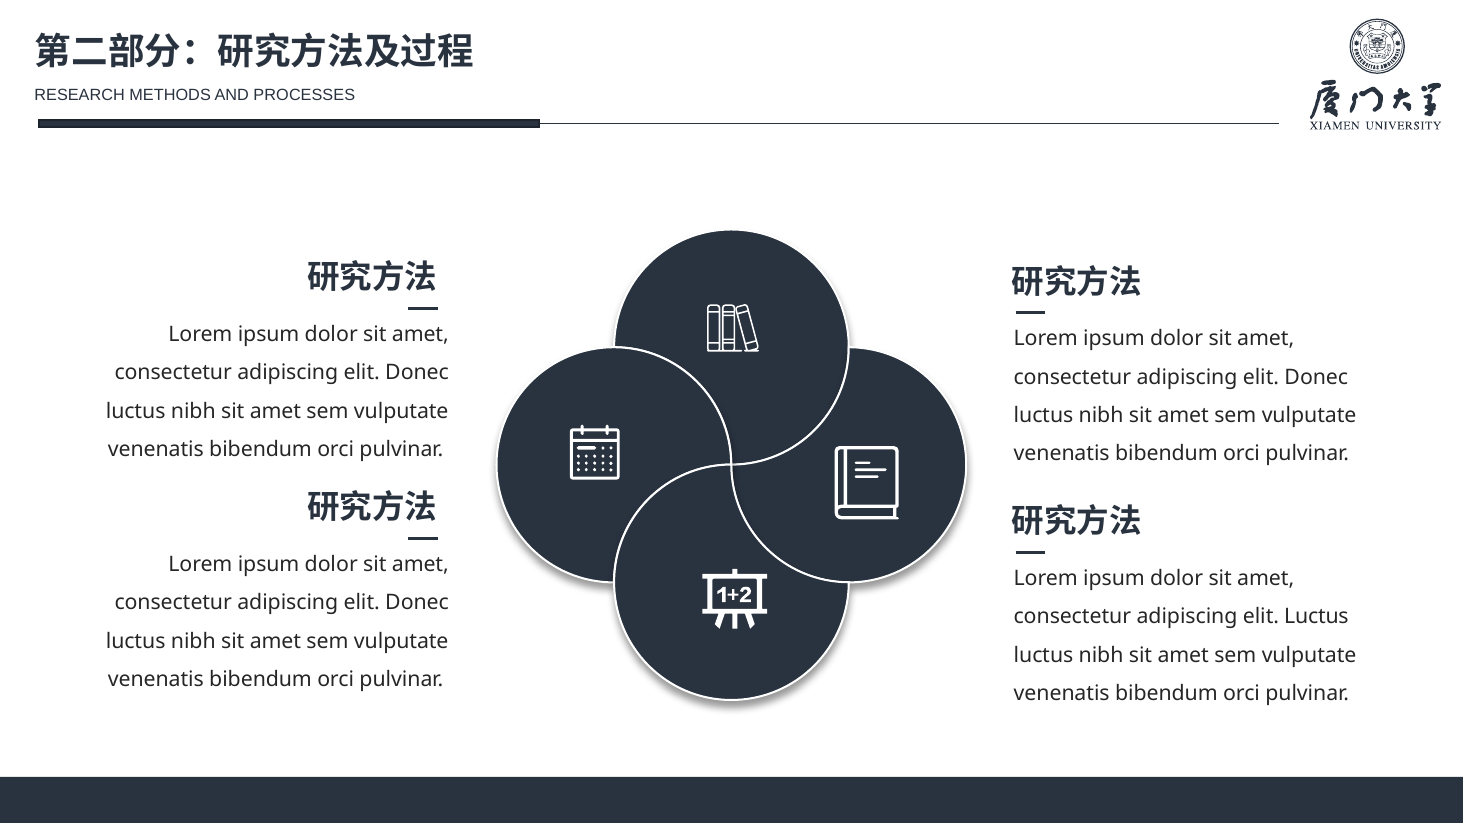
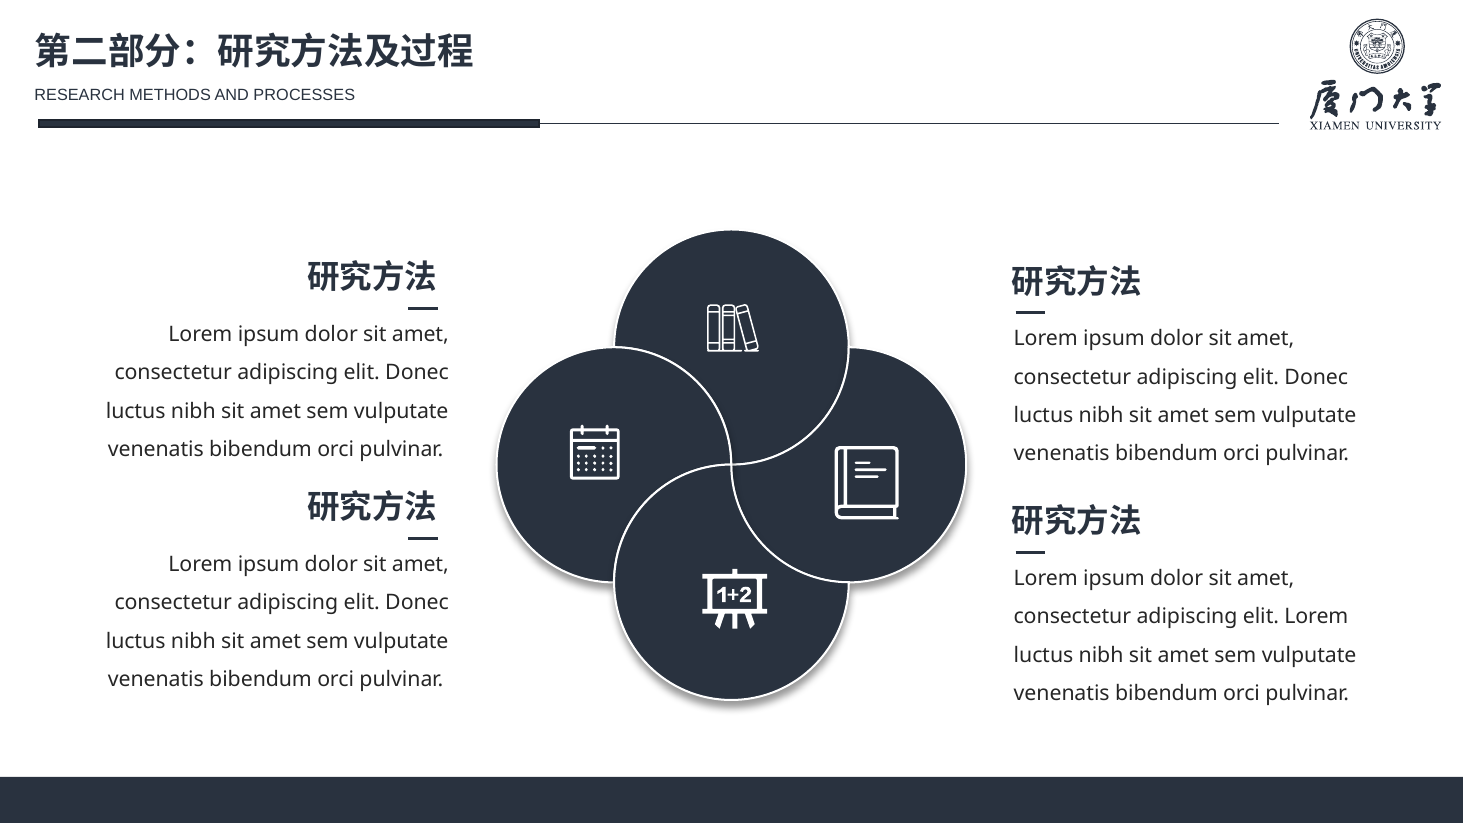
elit Luctus: Luctus -> Lorem
